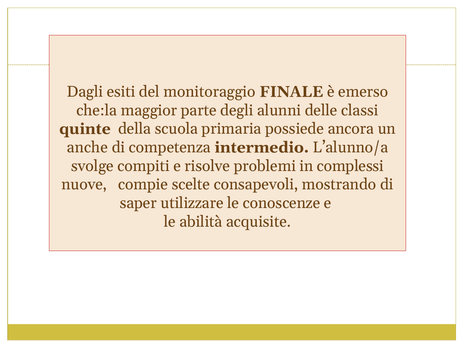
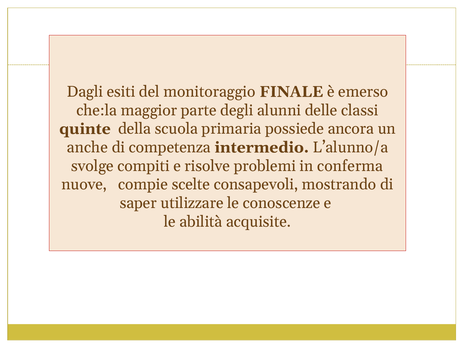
complessi: complessi -> conferma
